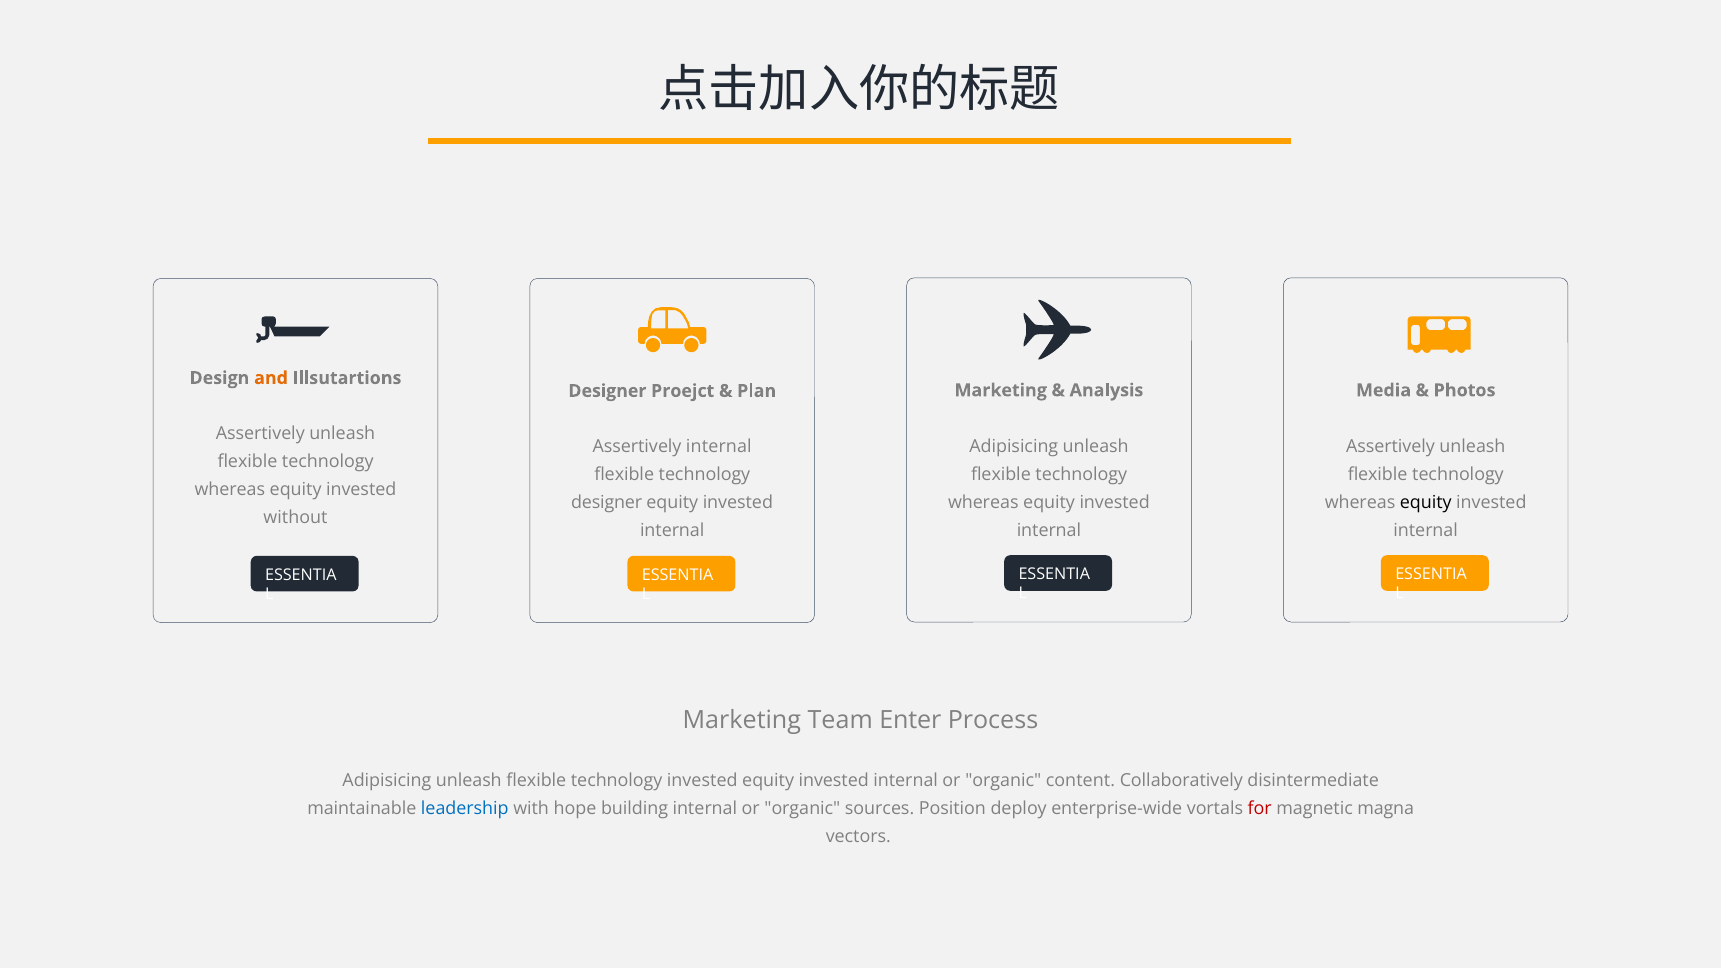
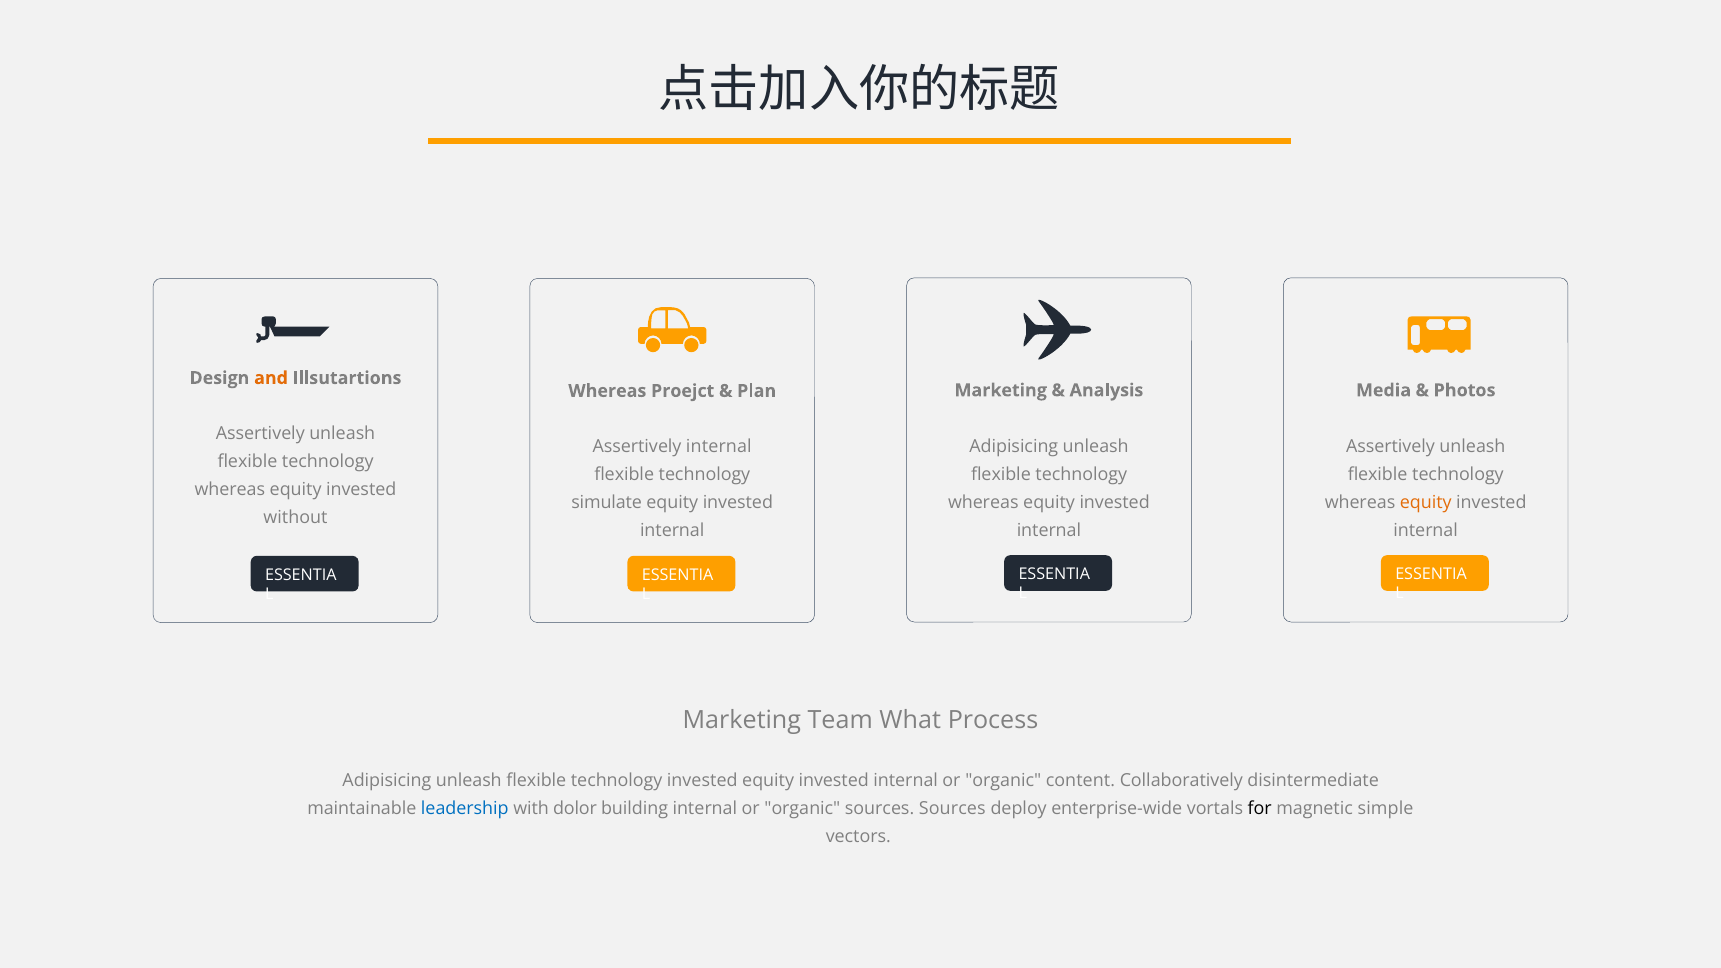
Designer at (607, 391): Designer -> Whereas
equity at (1426, 503) colour: black -> orange
designer at (607, 503): designer -> simulate
Enter: Enter -> What
hope: hope -> dolor
sources Position: Position -> Sources
for colour: red -> black
magna: magna -> simple
